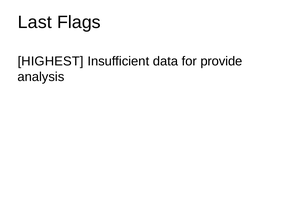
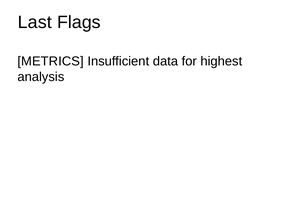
HIGHEST: HIGHEST -> METRICS
provide: provide -> highest
